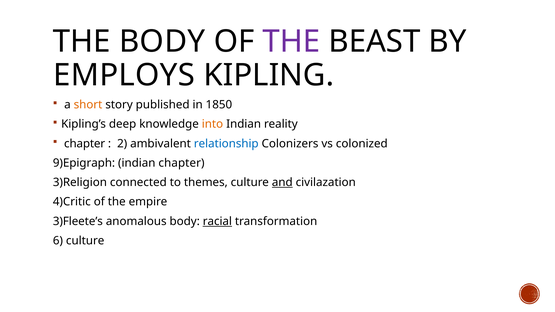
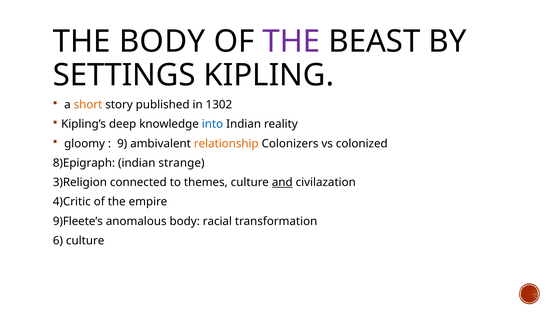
EMPLOYS: EMPLOYS -> SETTINGS
1850: 1850 -> 1302
into colour: orange -> blue
chapter at (85, 144): chapter -> gloomy
2: 2 -> 9
relationship colour: blue -> orange
9)Epigraph: 9)Epigraph -> 8)Epigraph
indian chapter: chapter -> strange
3)Fleete’s: 3)Fleete’s -> 9)Fleete’s
racial underline: present -> none
